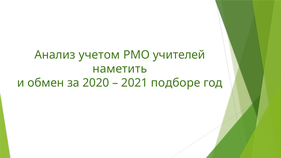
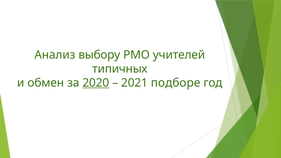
учетом: учетом -> выбору
наметить: наметить -> типичных
2020 underline: none -> present
